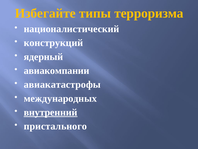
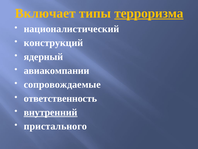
Избегайте: Избегайте -> Включает
терроризма underline: none -> present
авиакатастрофы: авиакатастрофы -> сопровождаемые
международных: международных -> ответственность
